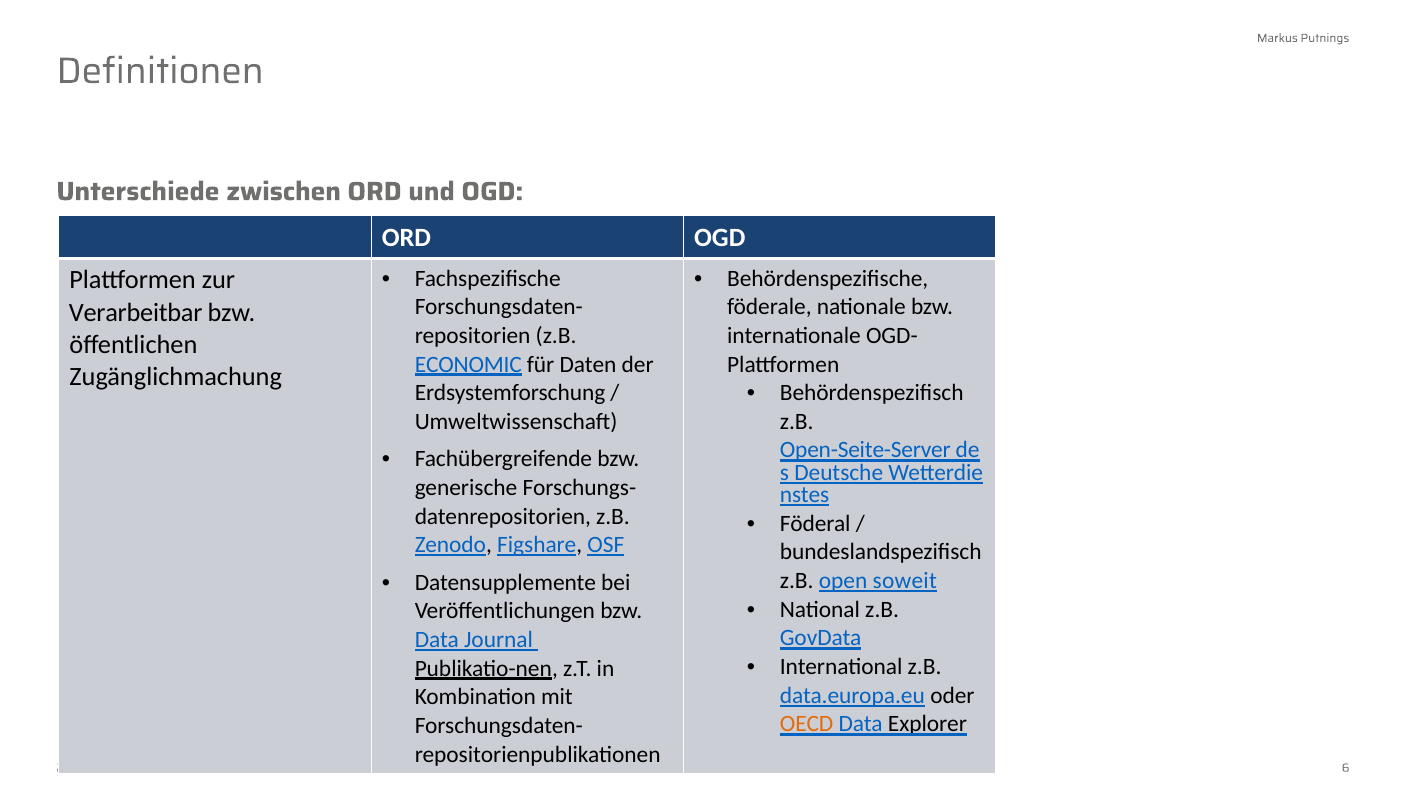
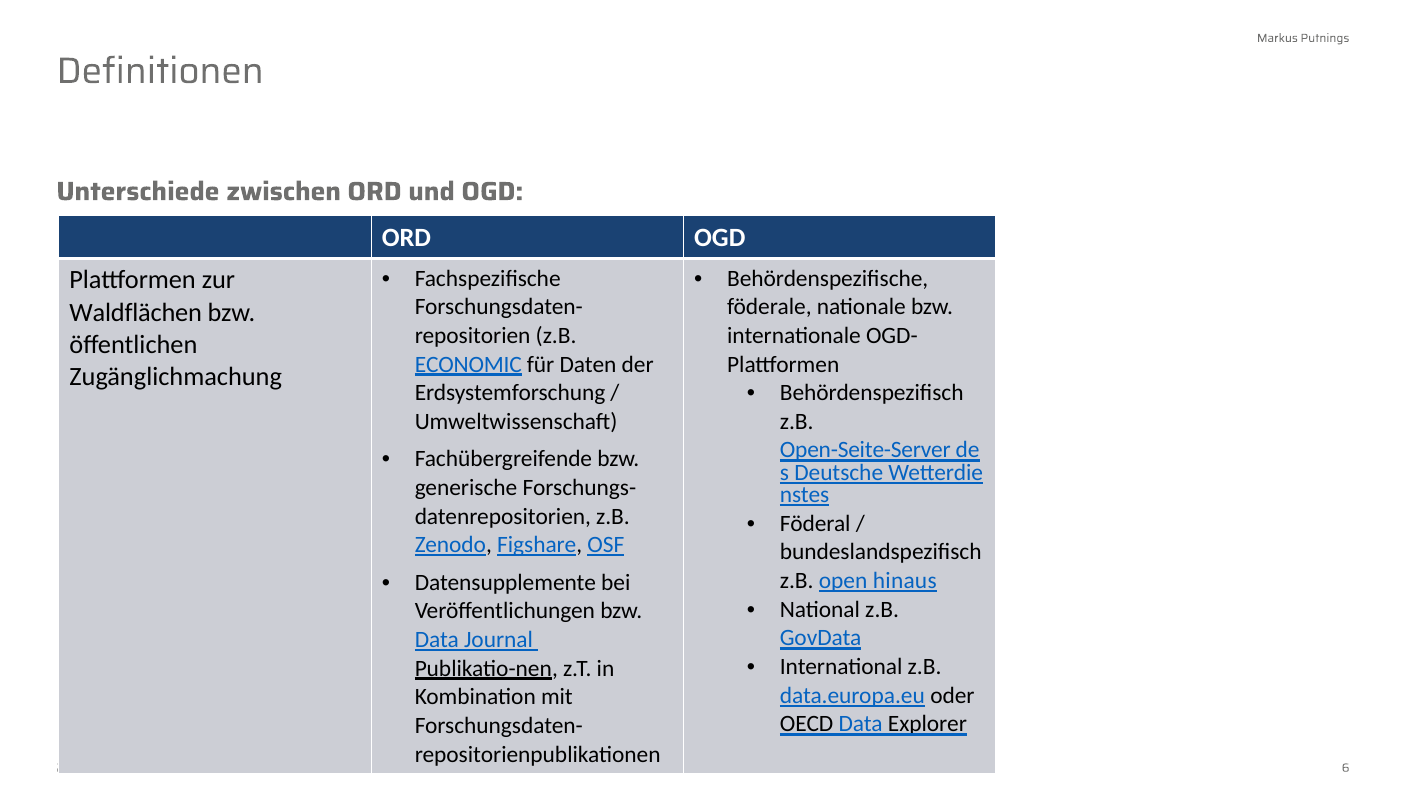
Verarbeitbar: Verarbeitbar -> Waldflächen
soweit: soweit -> hinaus
OECD colour: orange -> black
